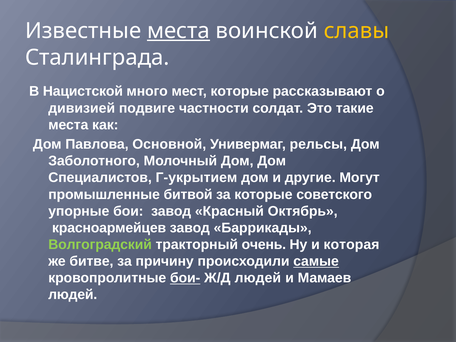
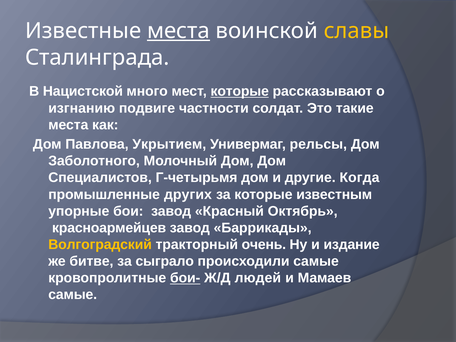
которые at (240, 91) underline: none -> present
дивизией: дивизией -> изгнанию
Основной: Основной -> Укрытием
Г-укрытием: Г-укрытием -> Г-четырьмя
Могут: Могут -> Когда
битвой: битвой -> других
советского: советского -> известным
Волгоградский colour: light green -> yellow
которая: которая -> издание
причину: причину -> сыграло
самые at (316, 261) underline: present -> none
людей at (73, 295): людей -> самые
